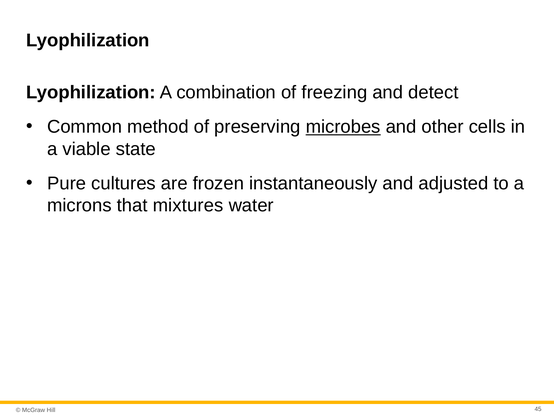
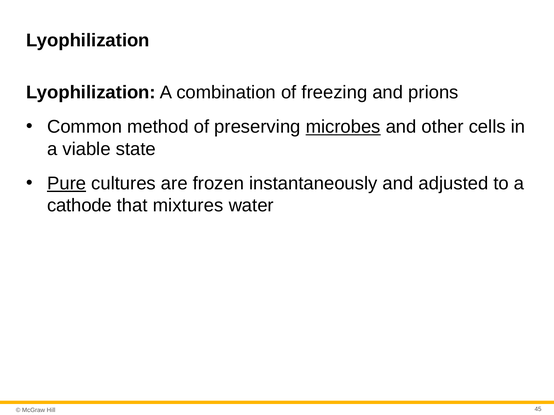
detect: detect -> prions
Pure underline: none -> present
microns: microns -> cathode
